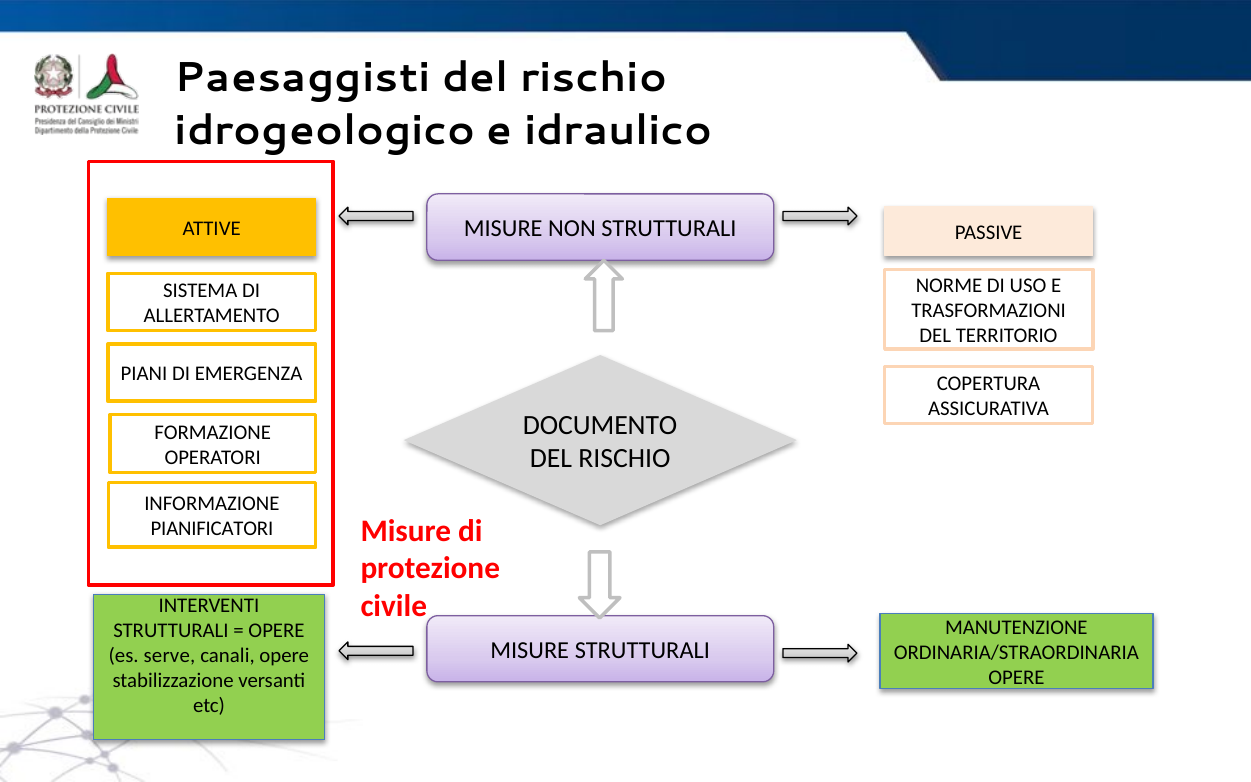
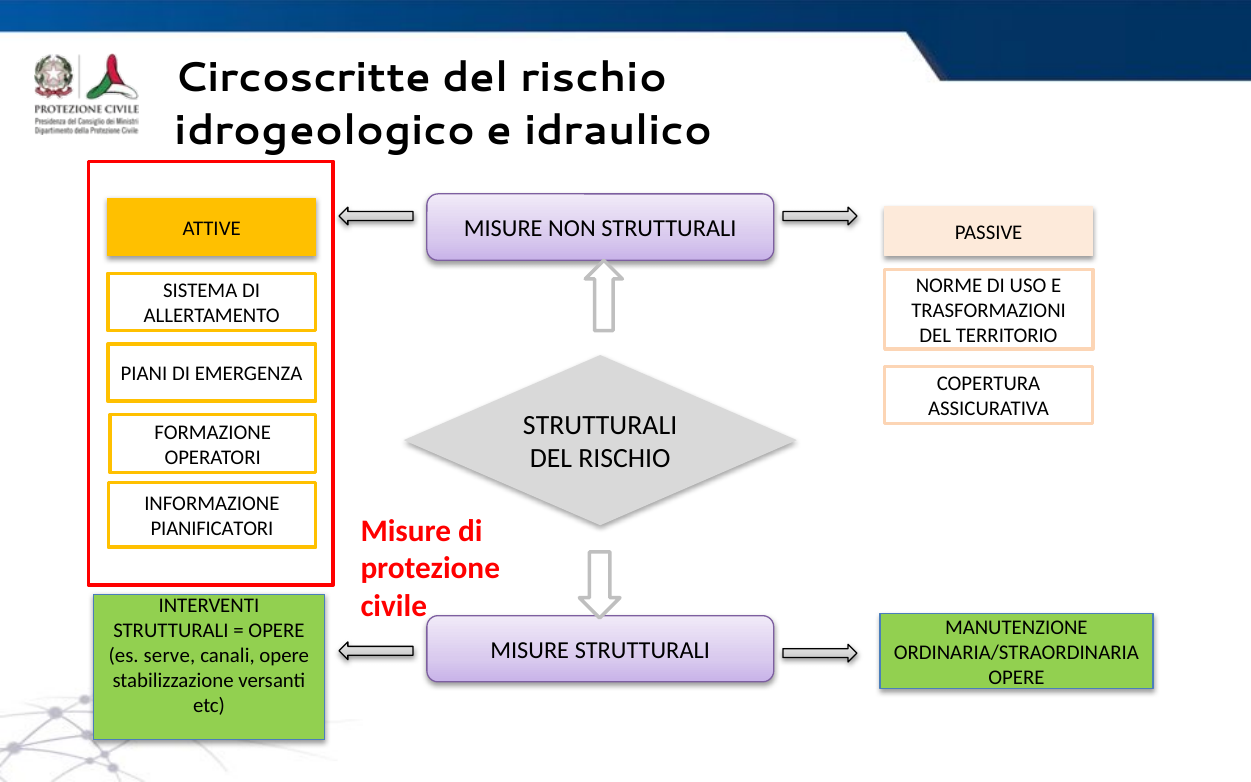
Paesaggisti: Paesaggisti -> Circoscritte
DOCUMENTO at (600, 425): DOCUMENTO -> STRUTTURALI
